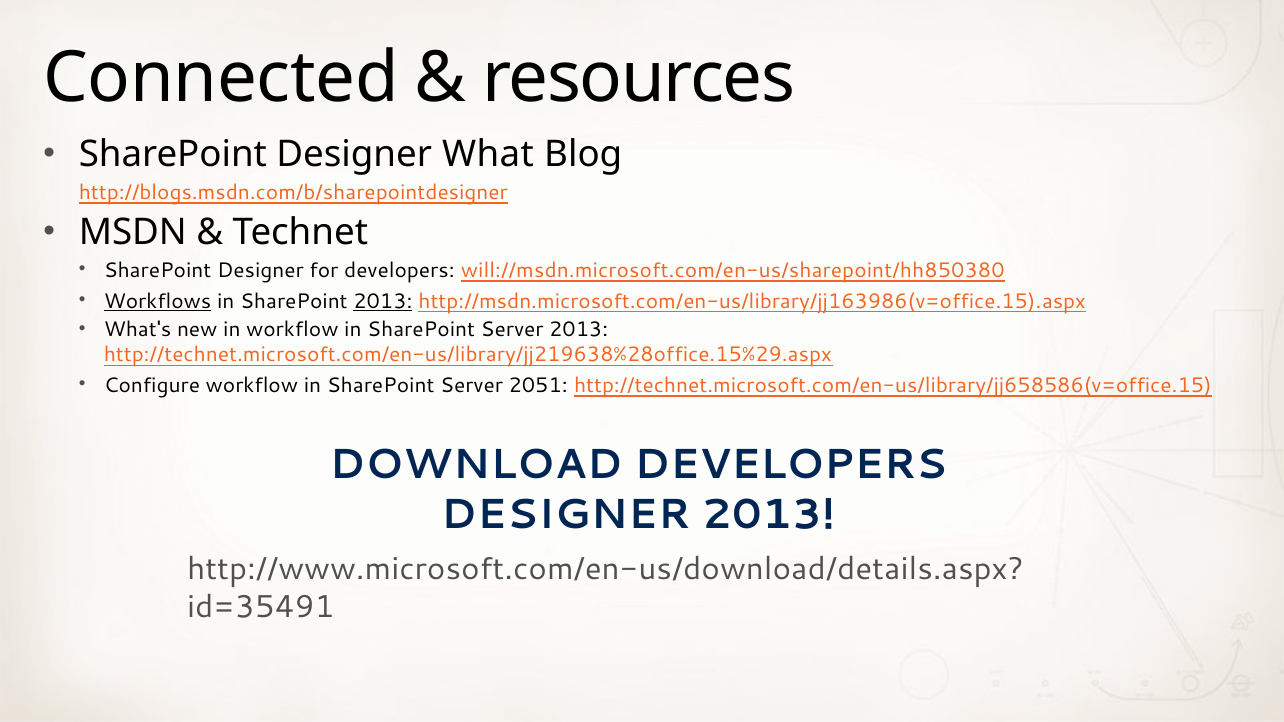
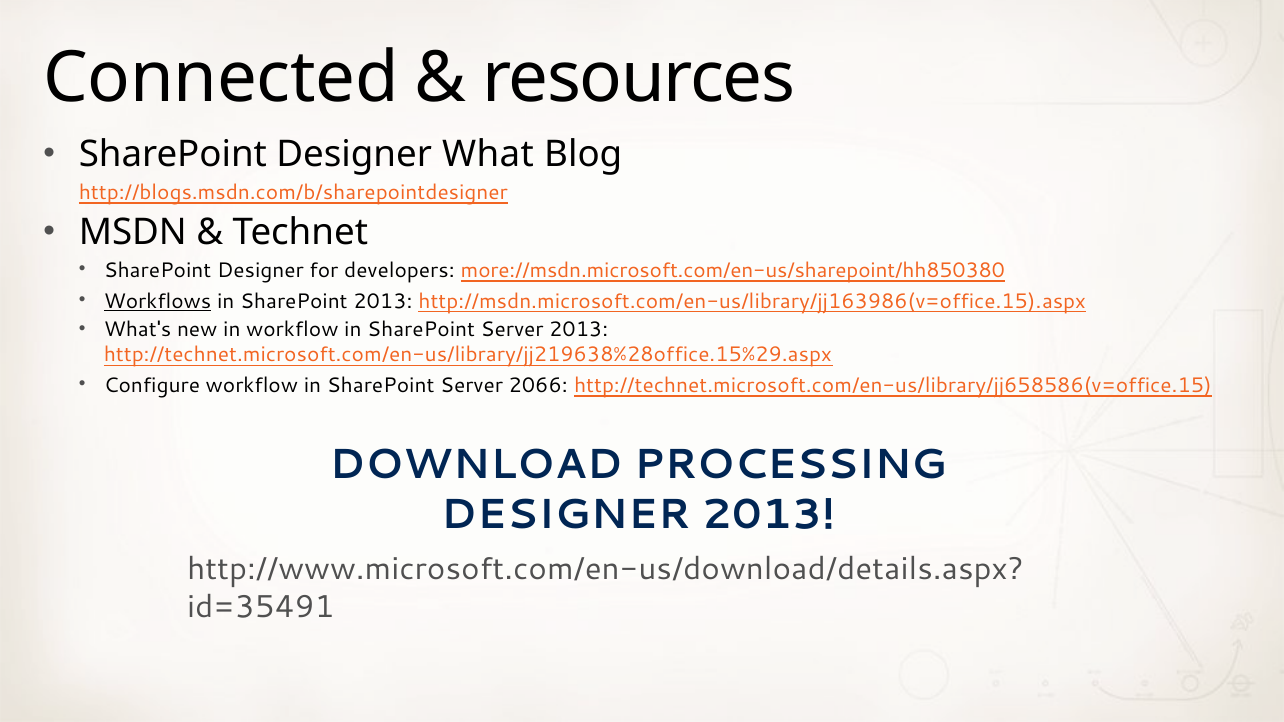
will://msdn.microsoft.com/en-us/sharepoint/hh850380: will://msdn.microsoft.com/en-us/sharepoint/hh850380 -> more://msdn.microsoft.com/en-us/sharepoint/hh850380
2013 at (383, 301) underline: present -> none
2051: 2051 -> 2066
DOWNLOAD DEVELOPERS: DEVELOPERS -> PROCESSING
